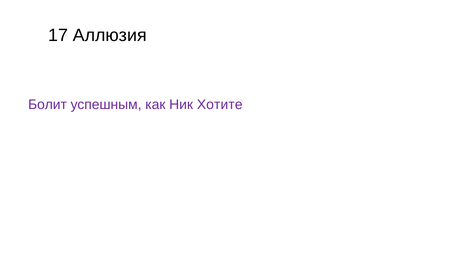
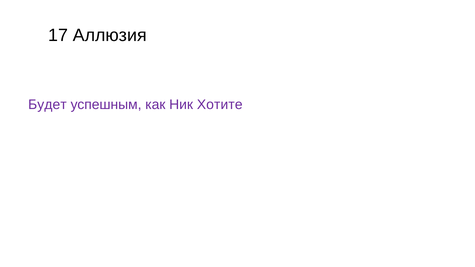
Болит: Болит -> Будет
